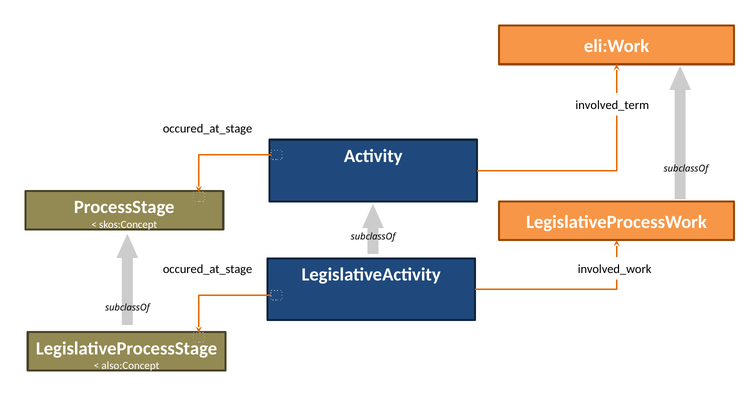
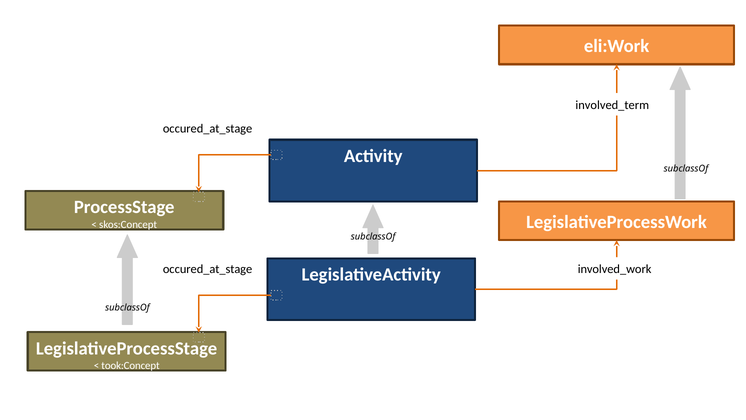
also:Concept: also:Concept -> took:Concept
